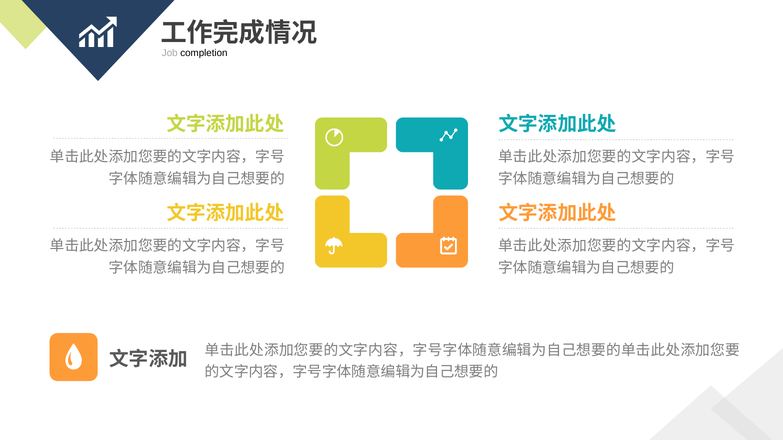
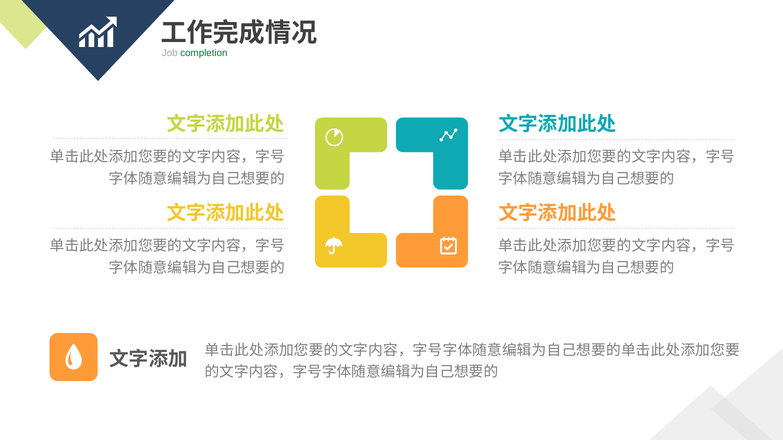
completion colour: black -> green
